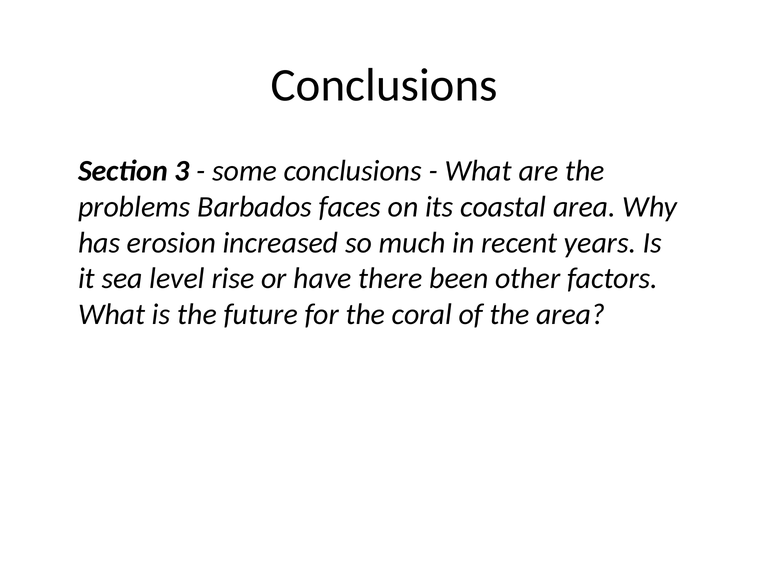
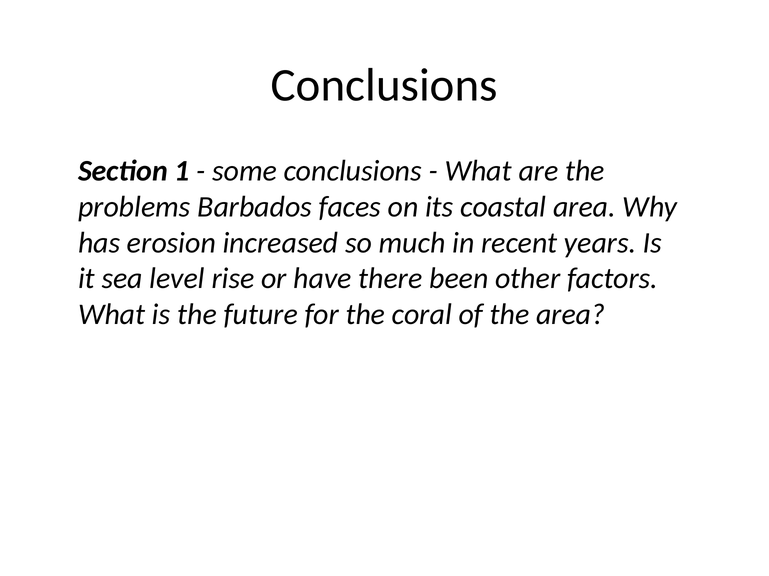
3: 3 -> 1
